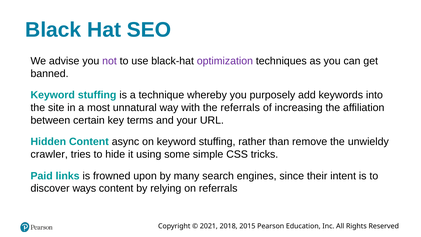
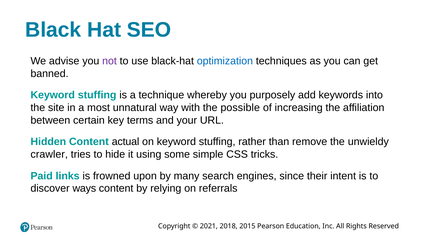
optimization colour: purple -> blue
the referrals: referrals -> possible
async: async -> actual
